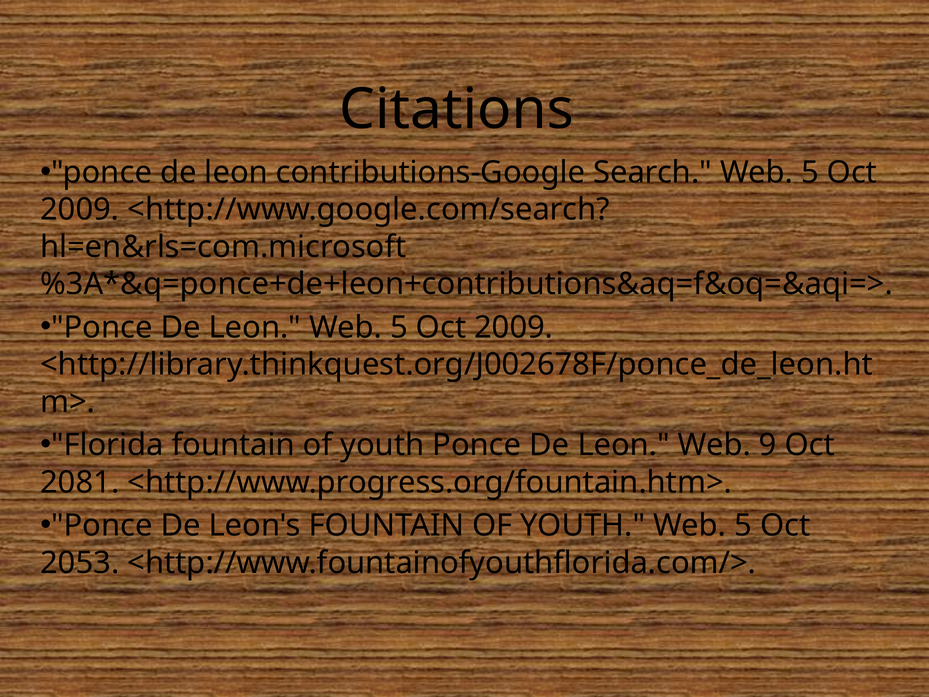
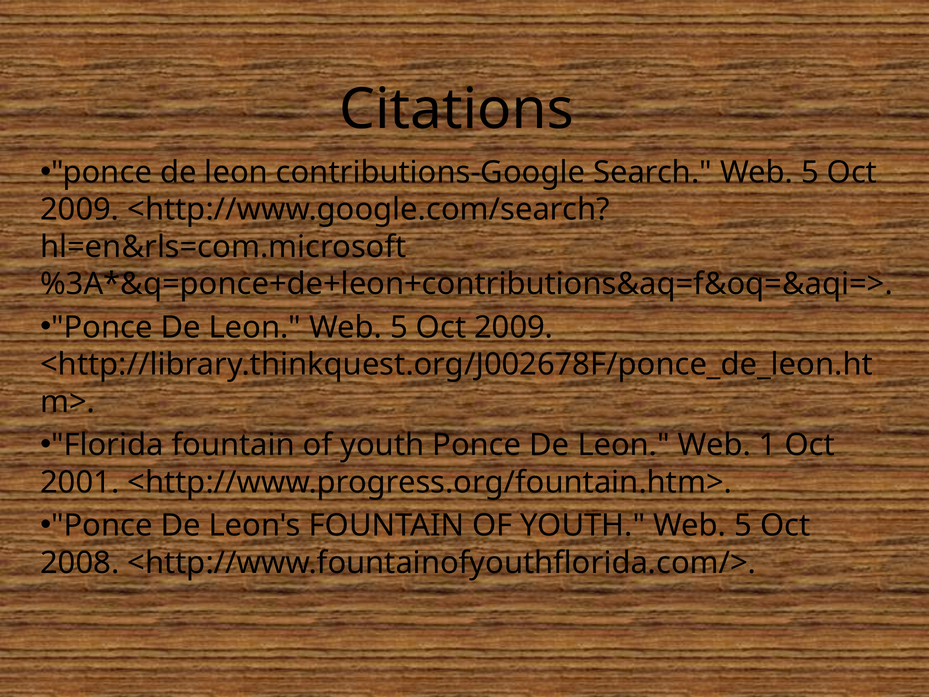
9: 9 -> 1
2081: 2081 -> 2001
2053: 2053 -> 2008
